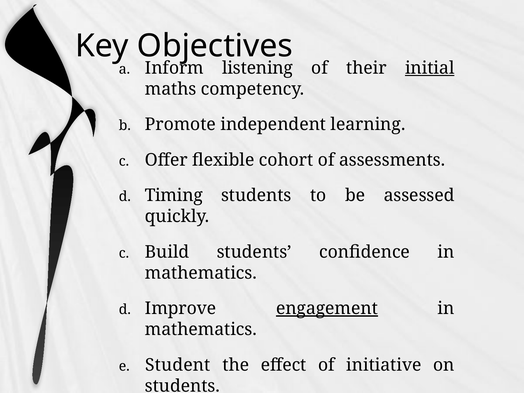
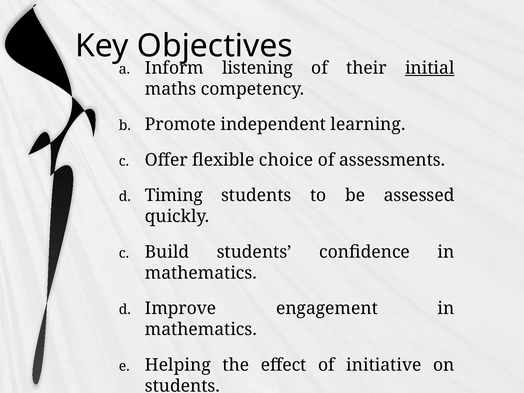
cohort: cohort -> choice
engagement underline: present -> none
Student: Student -> Helping
